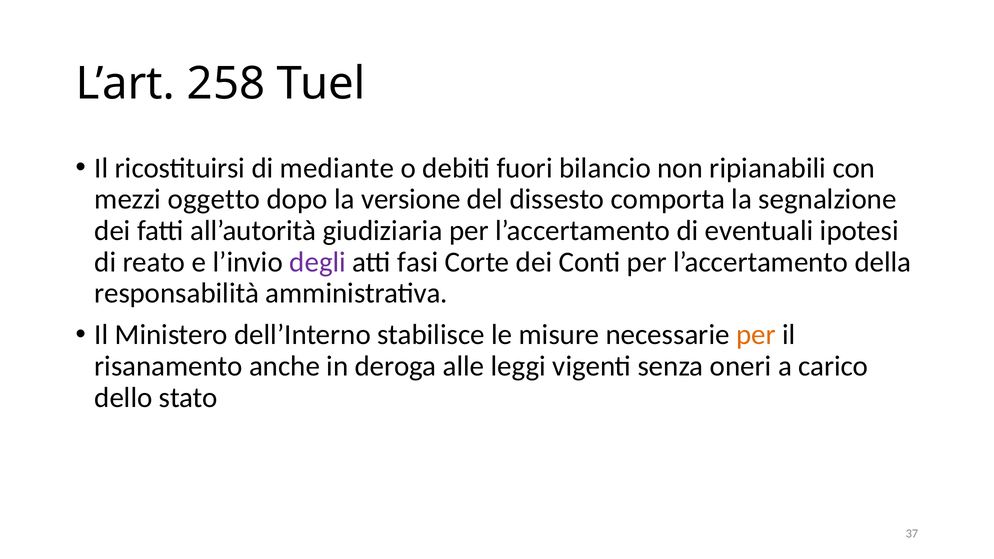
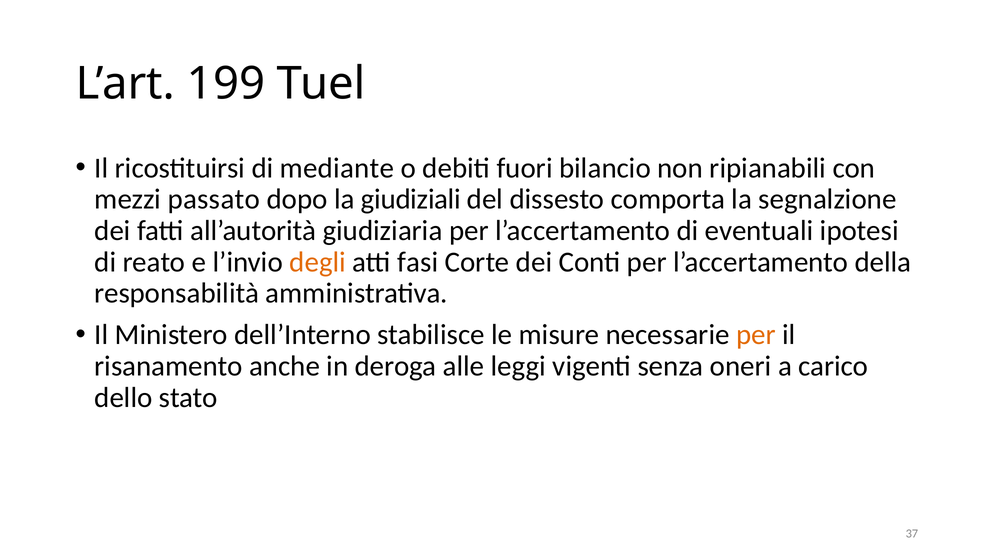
258: 258 -> 199
oggetto: oggetto -> passato
versione: versione -> giudiziali
degli colour: purple -> orange
